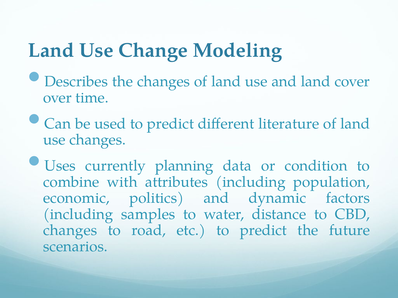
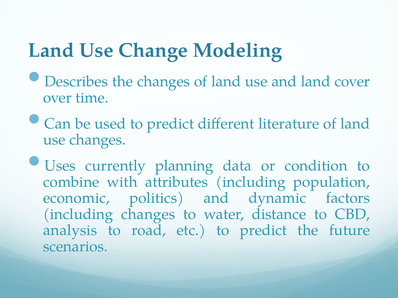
including samples: samples -> changes
changes at (70, 231): changes -> analysis
